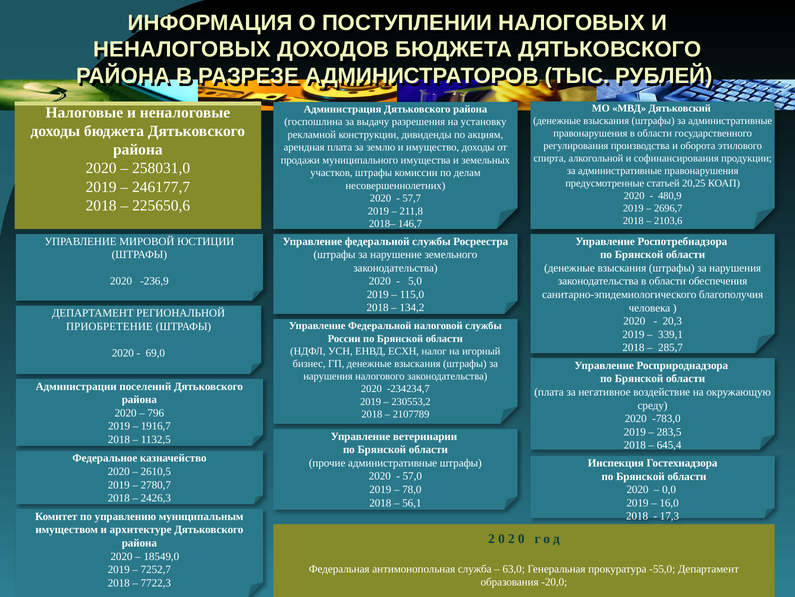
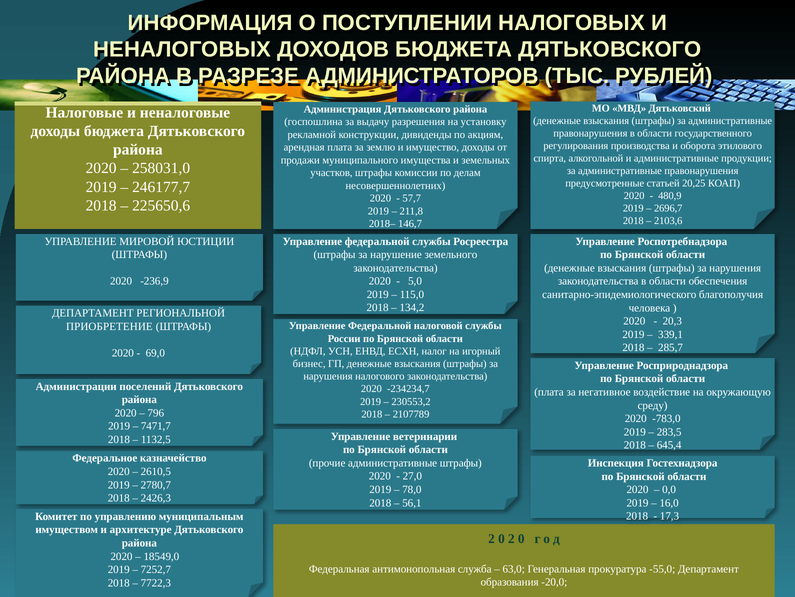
и софинансирования: софинансирования -> административные
1916,7: 1916,7 -> 7471,7
57,0: 57,0 -> 27,0
